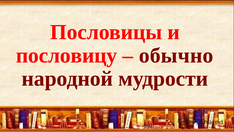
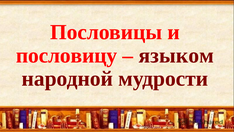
обычно: обычно -> языком
